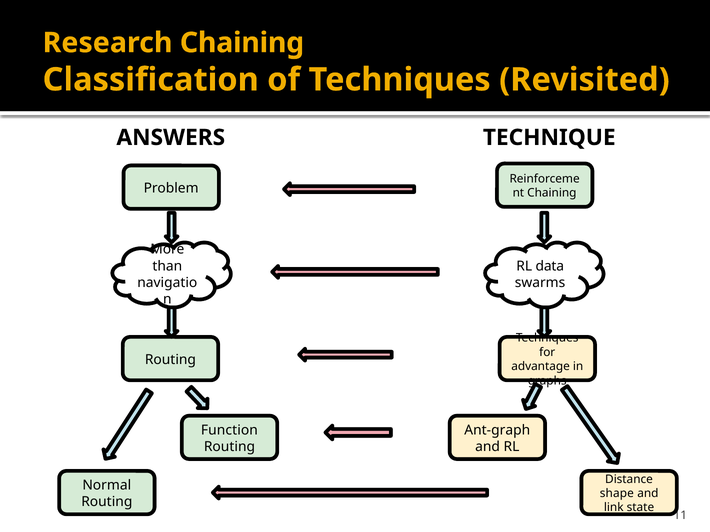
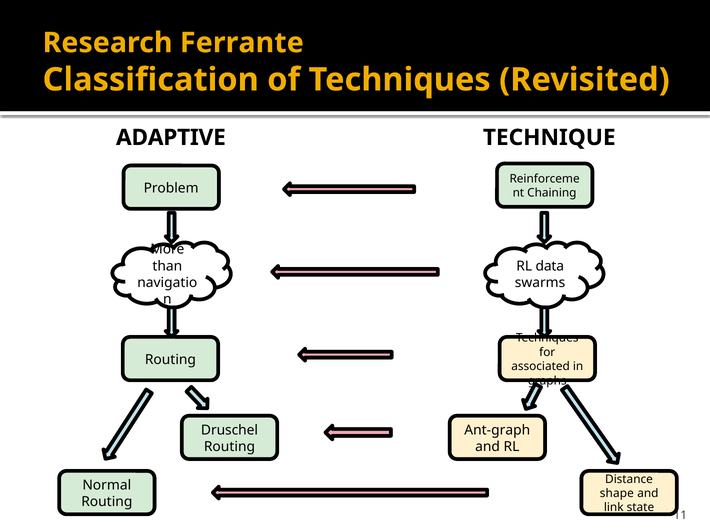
Research Chaining: Chaining -> Ferrante
ANSWERS: ANSWERS -> ADAPTIVE
advantage: advantage -> associated
Function: Function -> Druschel
